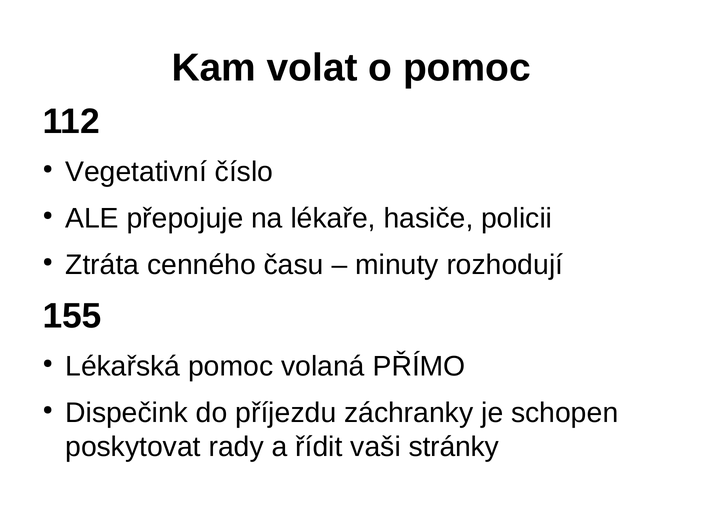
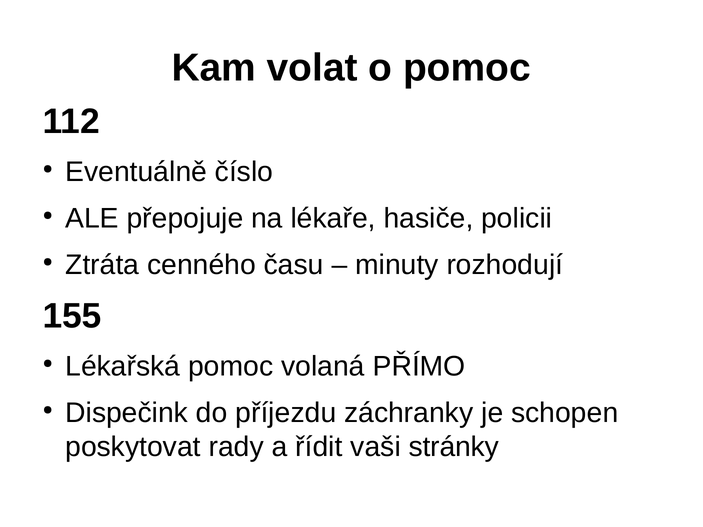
Vegetativní: Vegetativní -> Eventuálně
